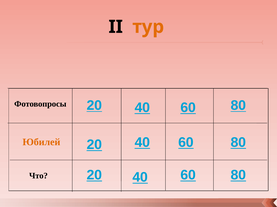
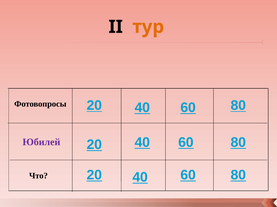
Юбилей colour: orange -> purple
